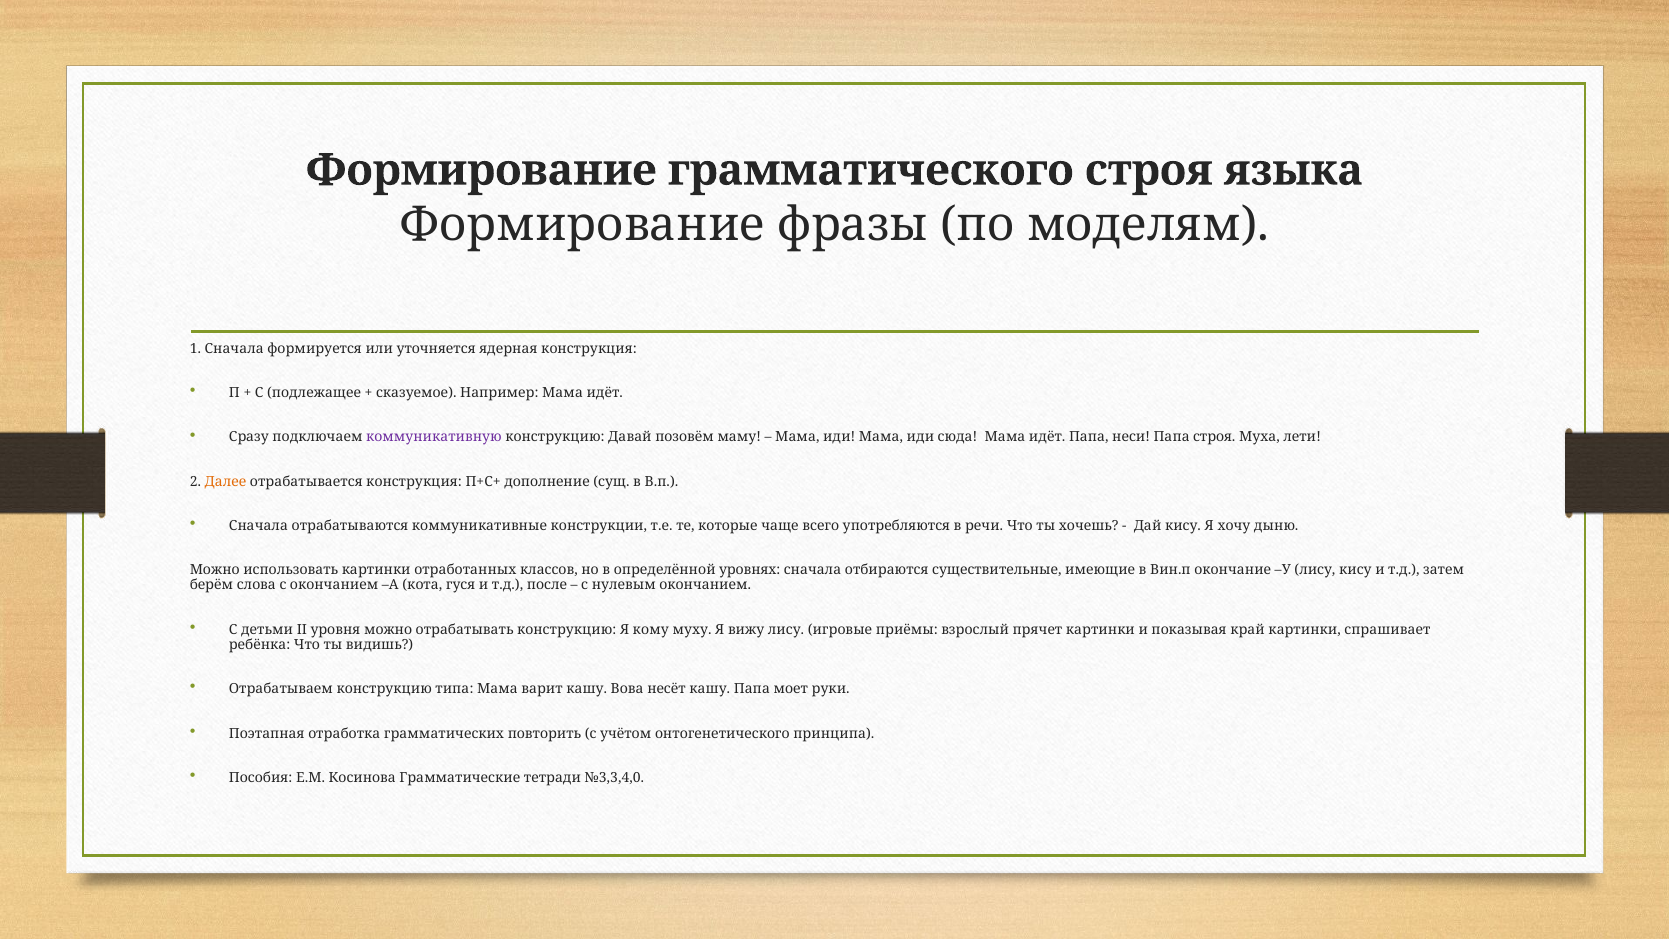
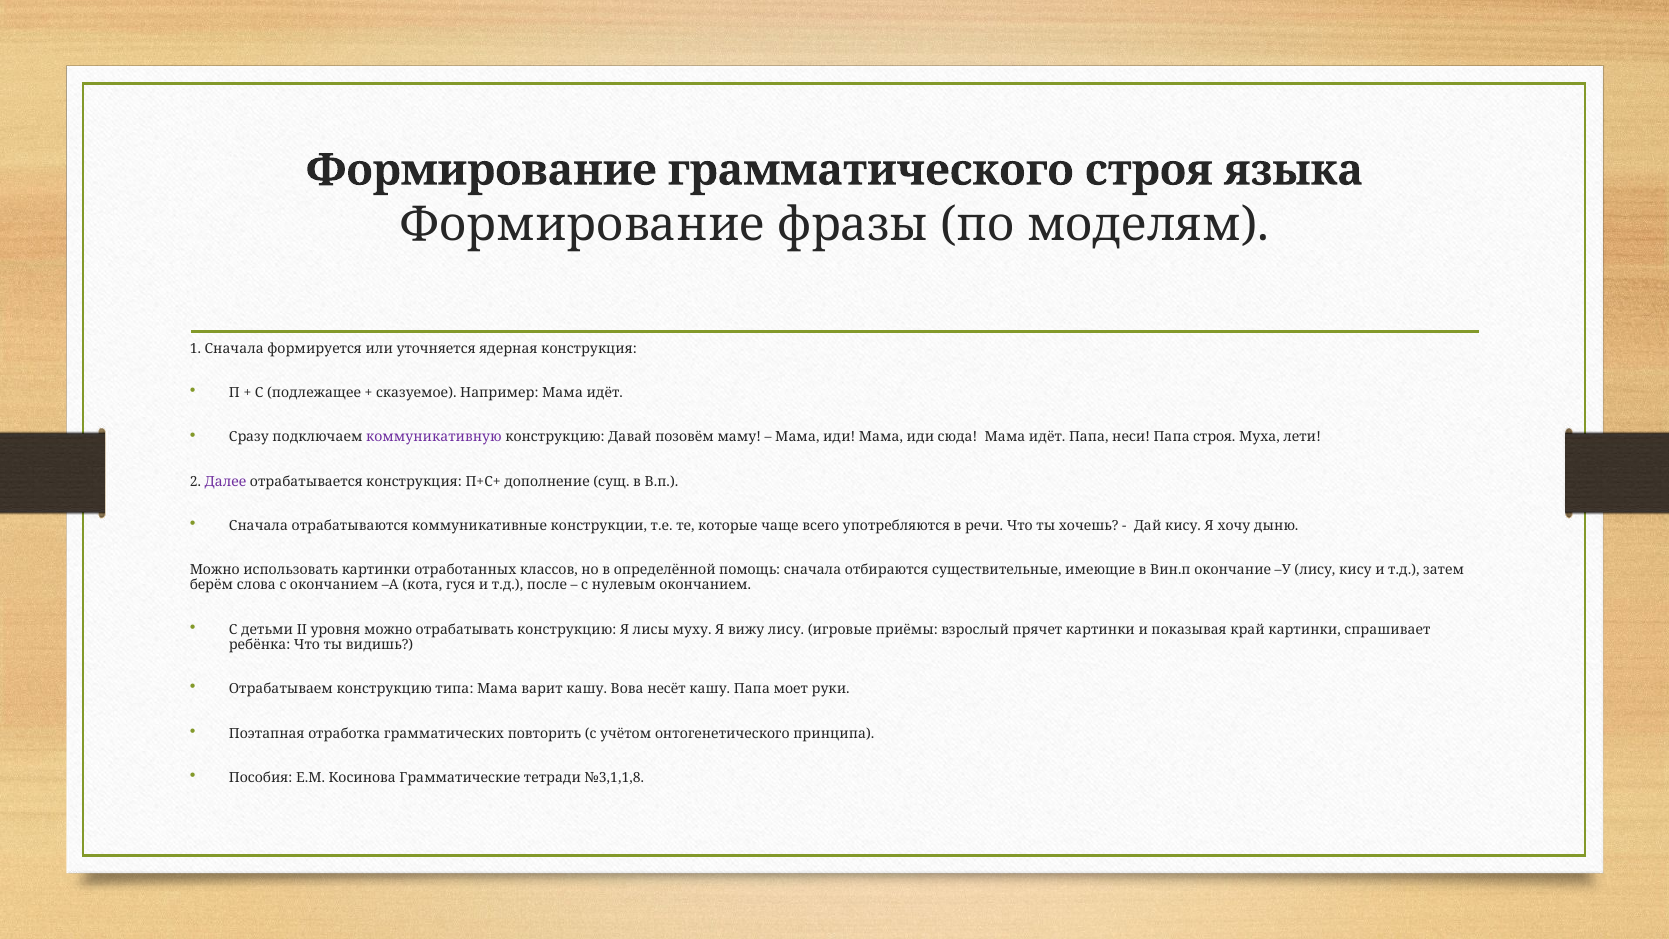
Далее colour: orange -> purple
уровнях: уровнях -> помощь
кому: кому -> лисы
№3,3,4,0: №3,3,4,0 -> №3,1,1,8
